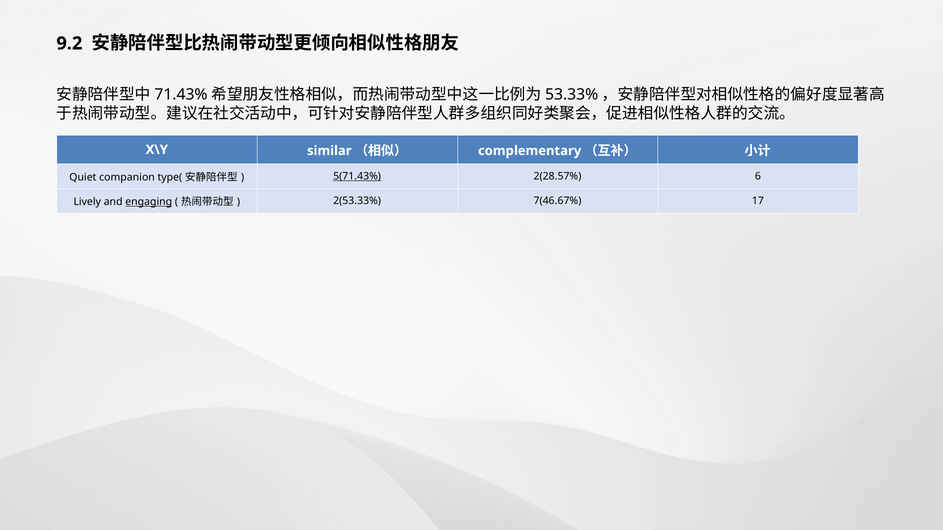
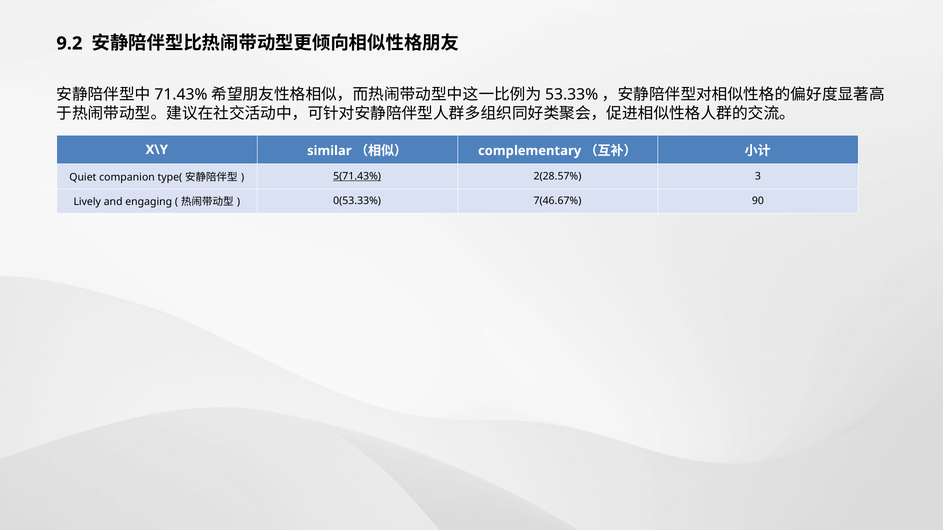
6: 6 -> 3
engaging underline: present -> none
2(53.33%: 2(53.33% -> 0(53.33%
17: 17 -> 90
